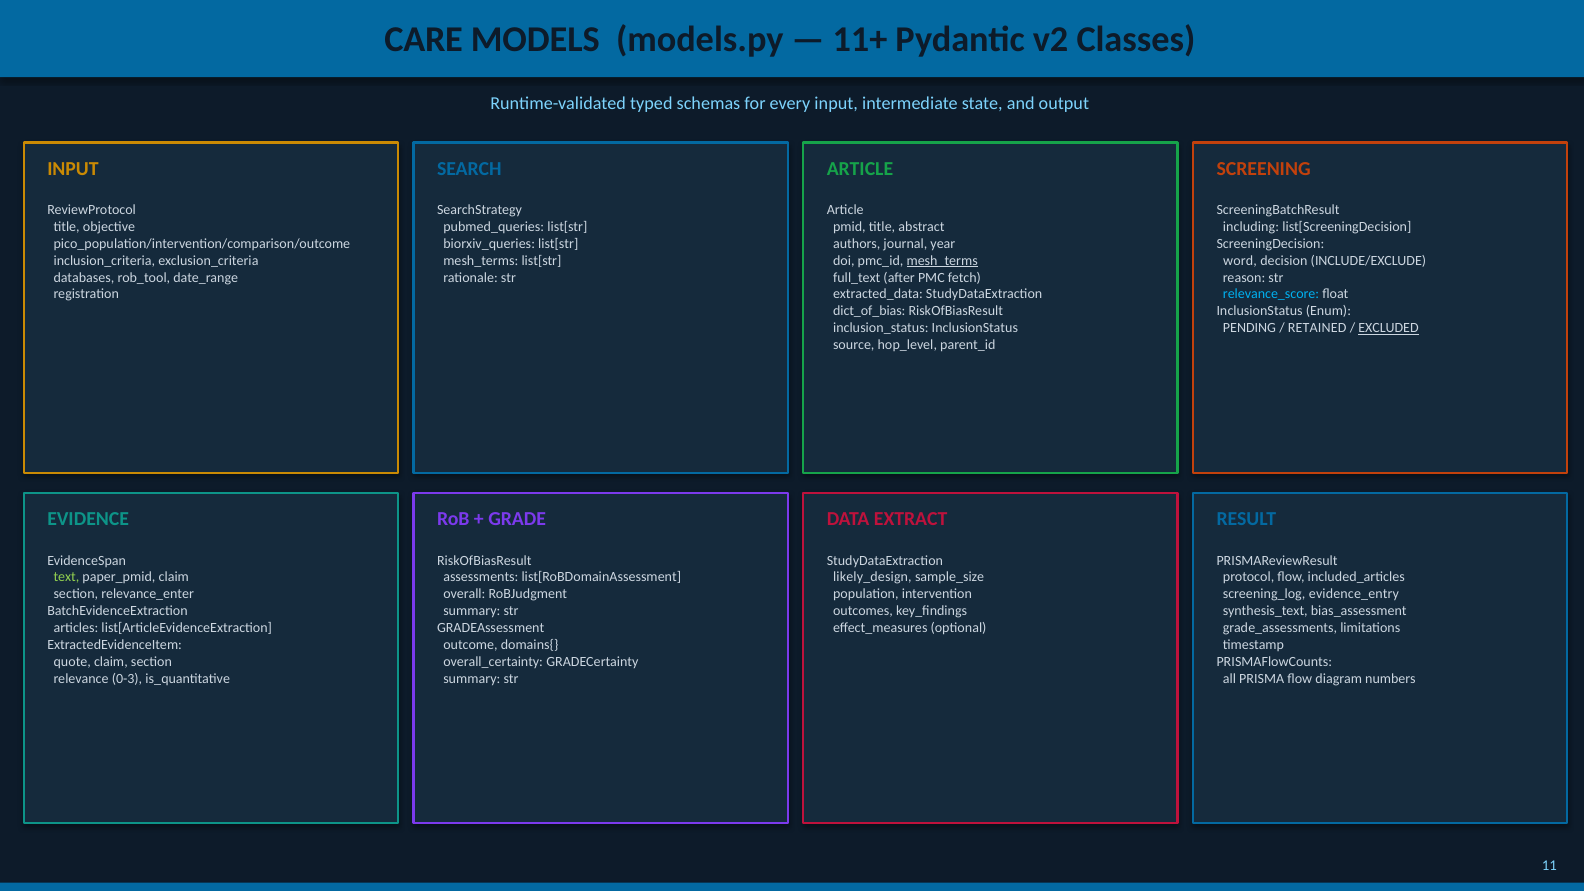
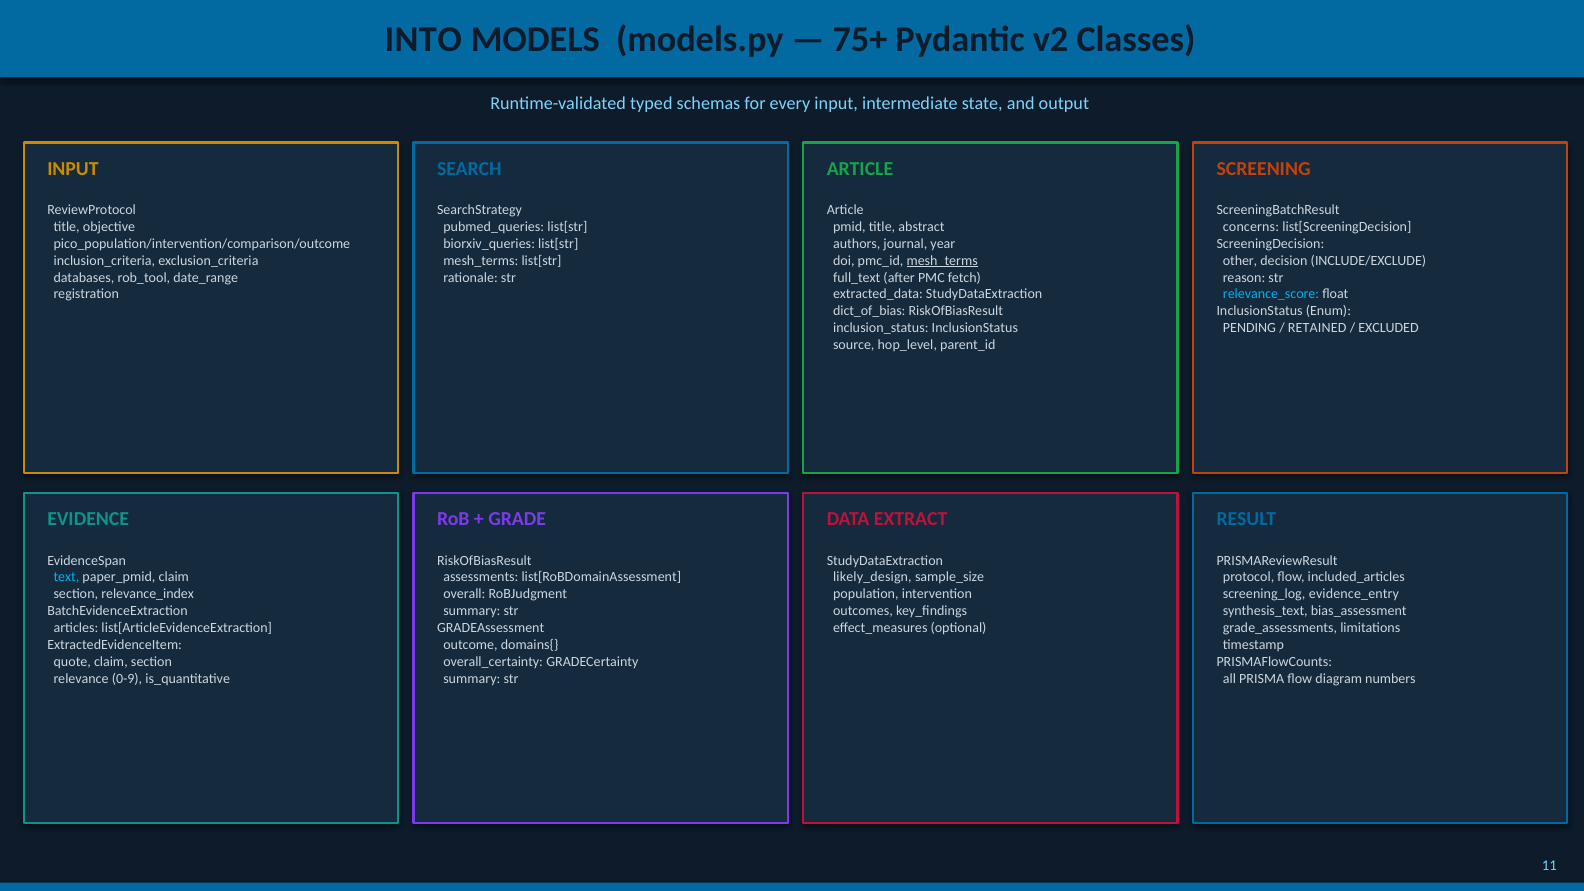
CARE: CARE -> INTO
11+: 11+ -> 75+
including: including -> concerns
word: word -> other
EXCLUDED underline: present -> none
text colour: light green -> light blue
relevance_enter: relevance_enter -> relevance_index
0-3: 0-3 -> 0-9
